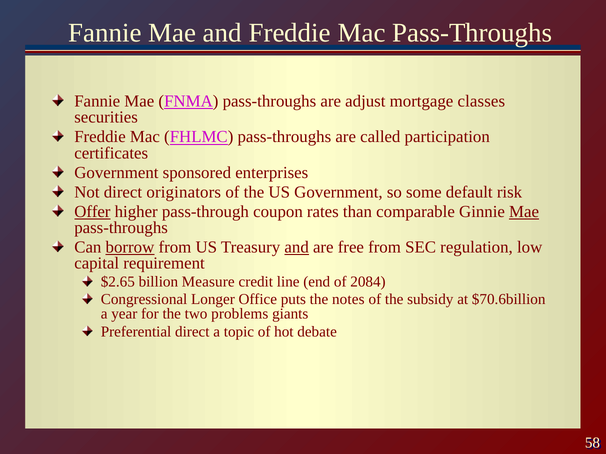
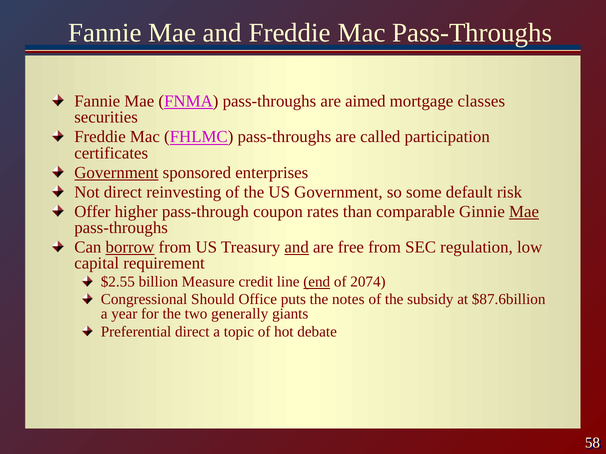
adjust: adjust -> aimed
Government at (116, 173) underline: none -> present
originators: originators -> reinvesting
Offer underline: present -> none
$2.65: $2.65 -> $2.55
end underline: none -> present
2084: 2084 -> 2074
Longer: Longer -> Should
$70.6billion: $70.6billion -> $87.6billion
problems: problems -> generally
